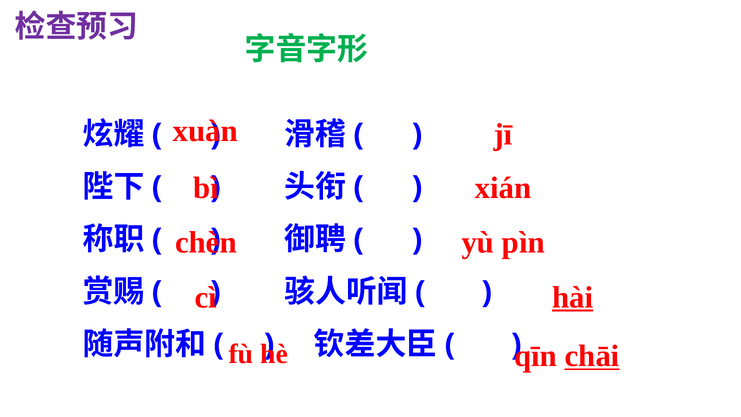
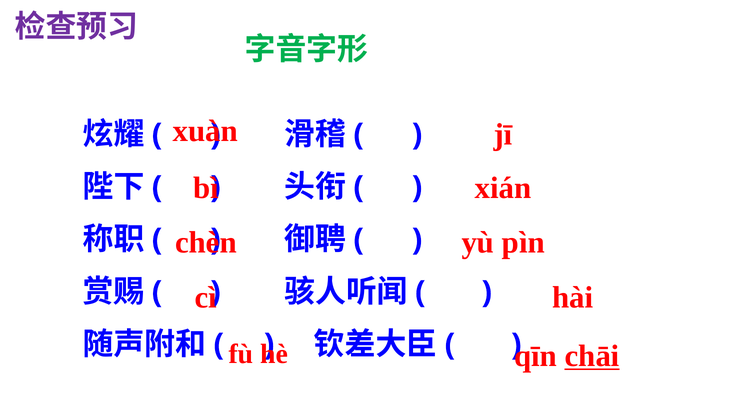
hài underline: present -> none
